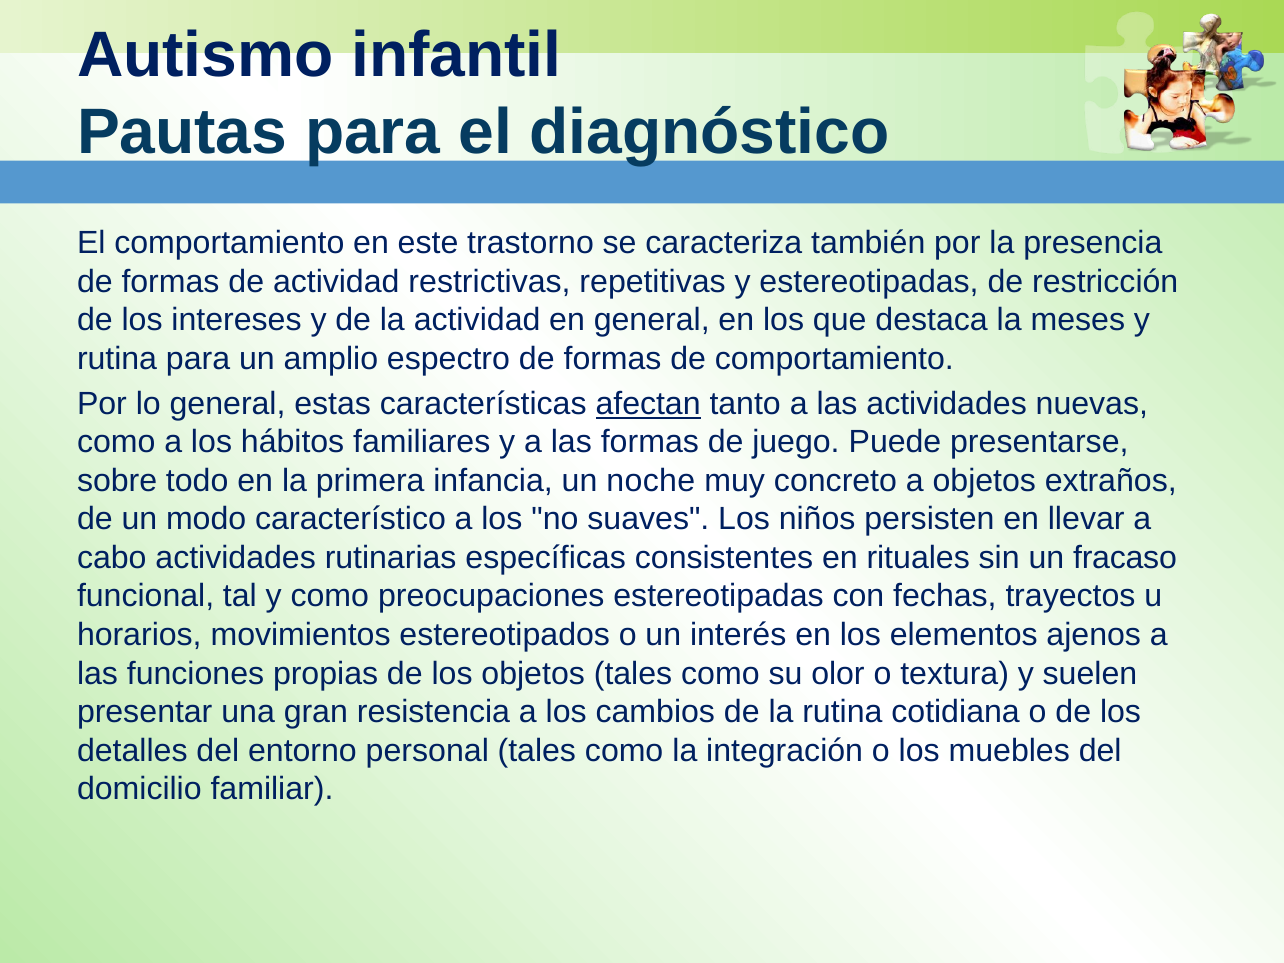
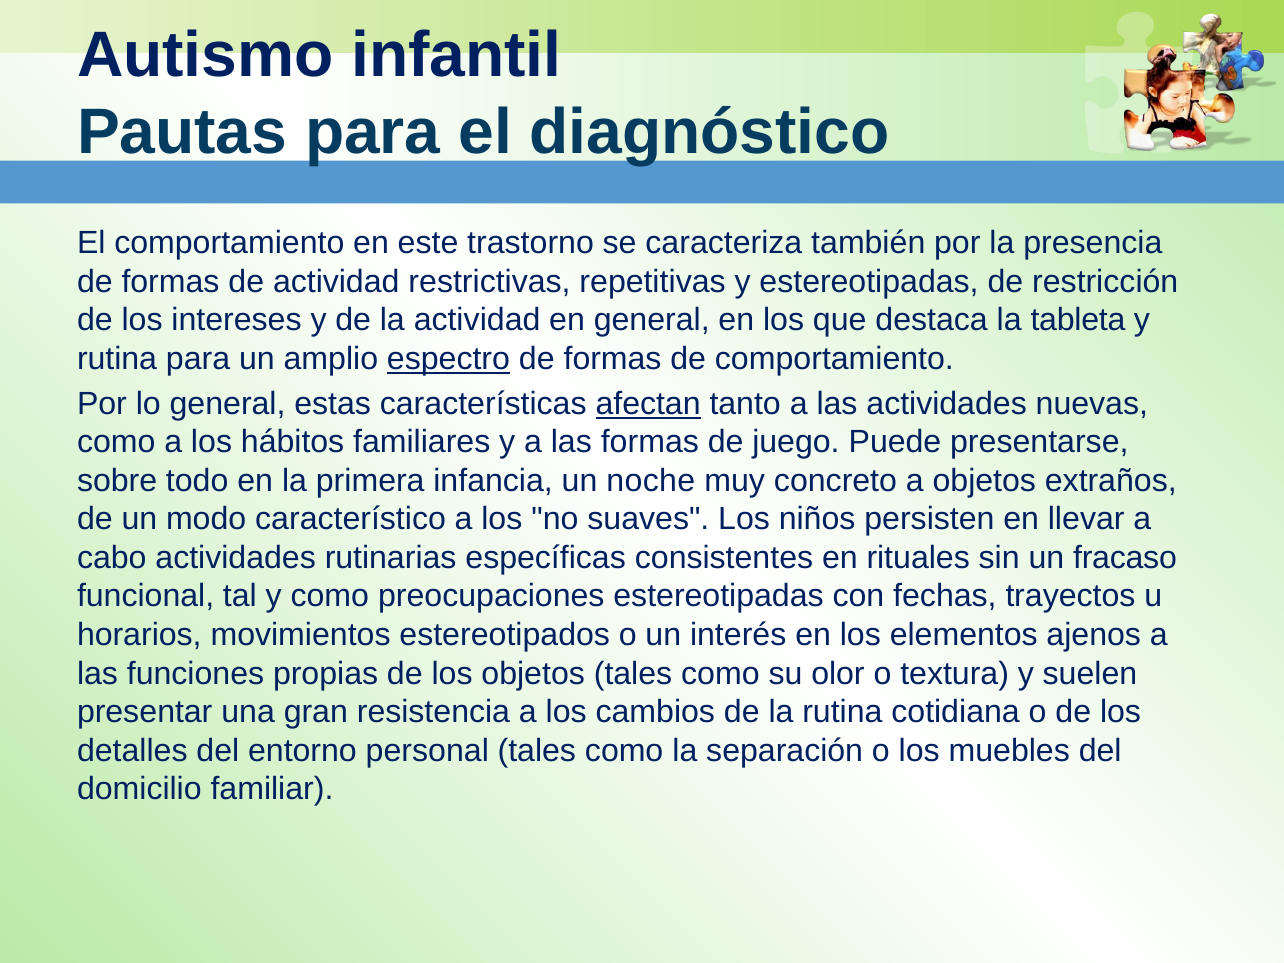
meses: meses -> tableta
espectro underline: none -> present
integración: integración -> separación
